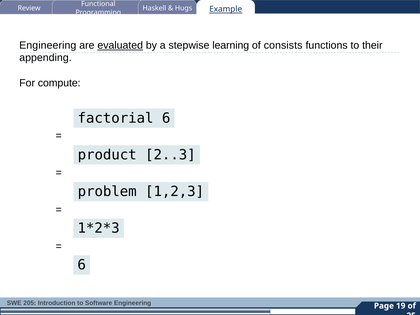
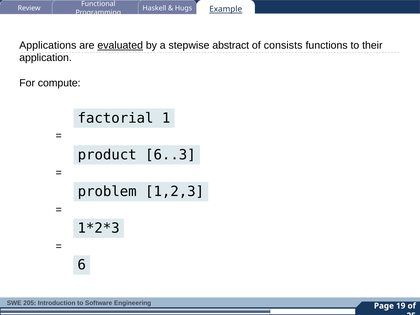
Engineering at (48, 45): Engineering -> Applications
learning: learning -> abstract
appending: appending -> application
factorial 6: 6 -> 1
2..3: 2..3 -> 6..3
